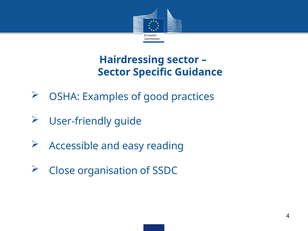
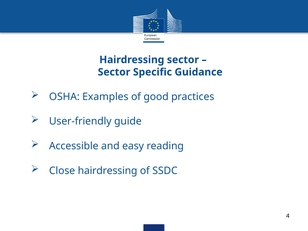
Close organisation: organisation -> hairdressing
